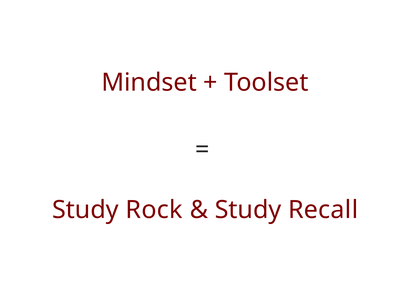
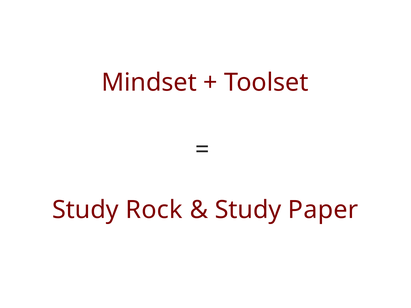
Recall: Recall -> Paper
